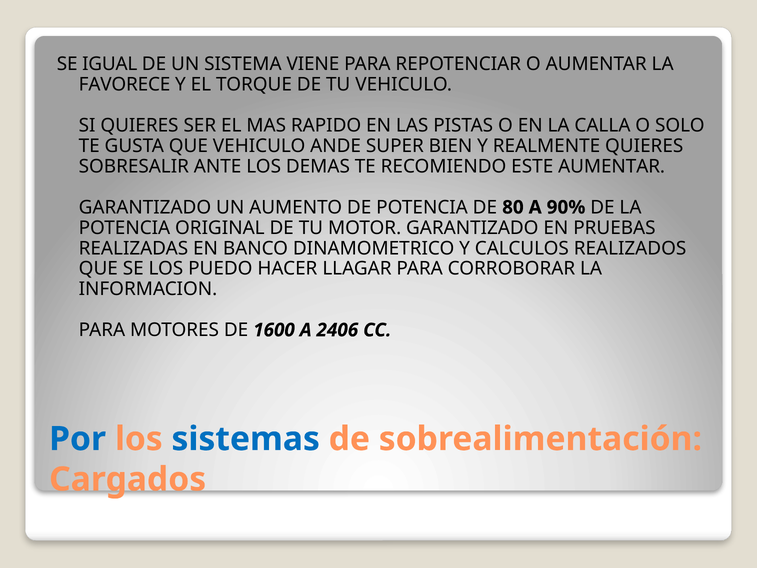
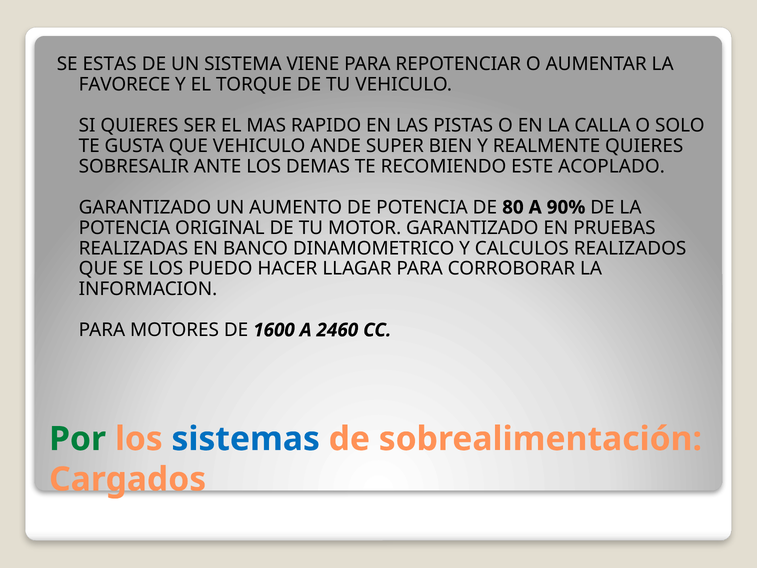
IGUAL: IGUAL -> ESTAS
ESTE AUMENTAR: AUMENTAR -> ACOPLADO
2406: 2406 -> 2460
Por colour: blue -> green
